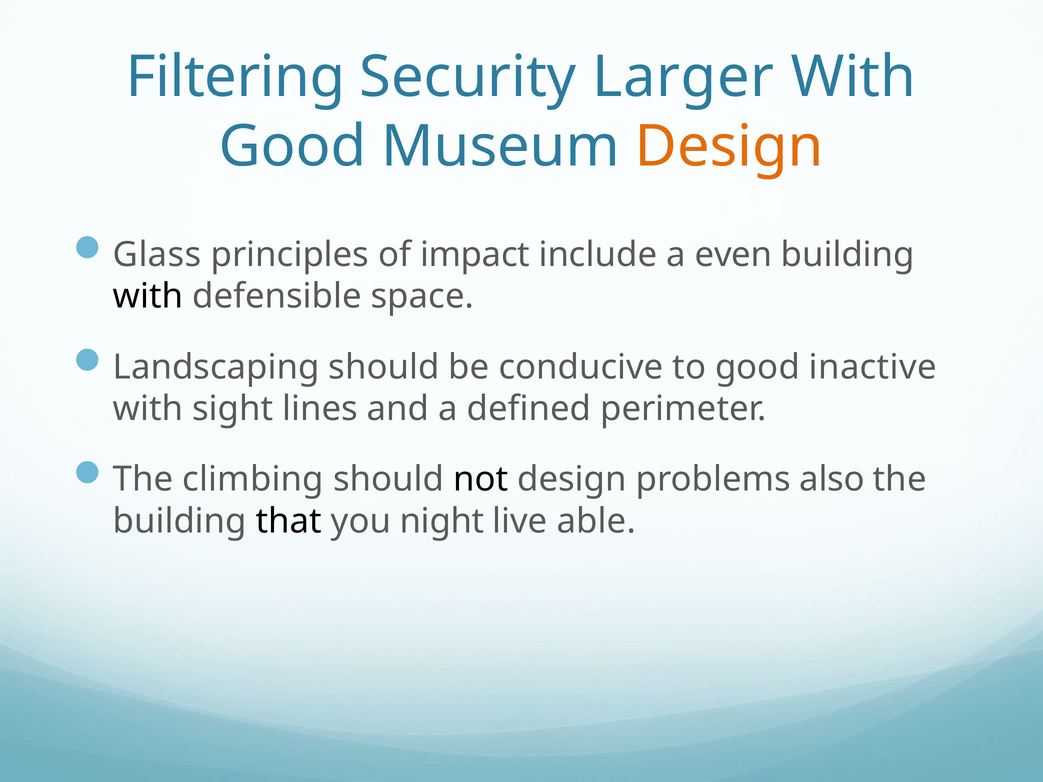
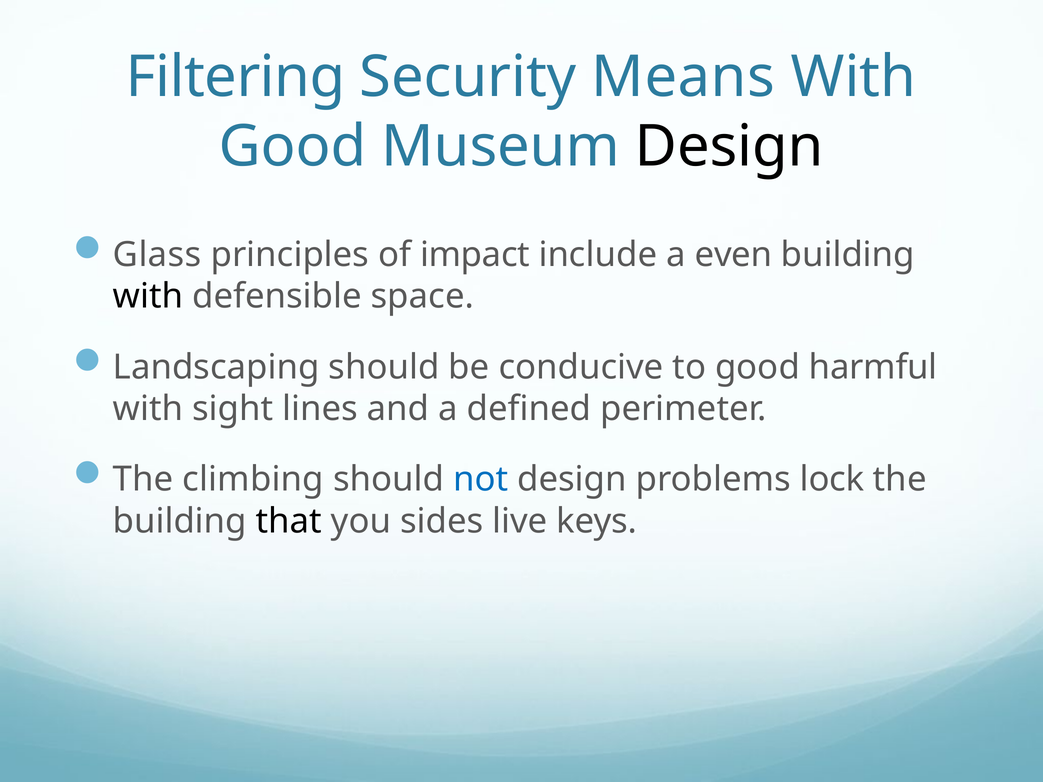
Larger: Larger -> Means
Design at (729, 147) colour: orange -> black
inactive: inactive -> harmful
not colour: black -> blue
also: also -> lock
night: night -> sides
able: able -> keys
